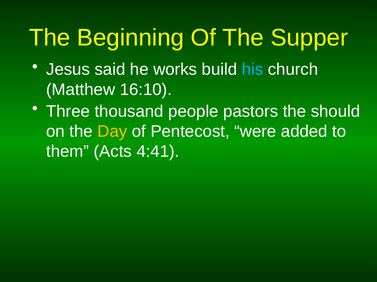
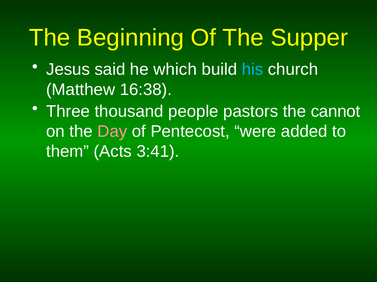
works: works -> which
16:10: 16:10 -> 16:38
should: should -> cannot
Day colour: yellow -> pink
4:41: 4:41 -> 3:41
